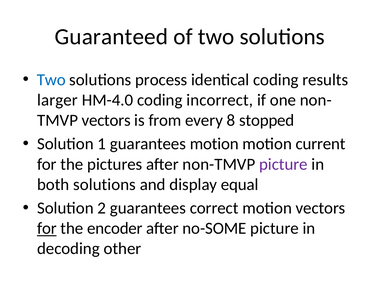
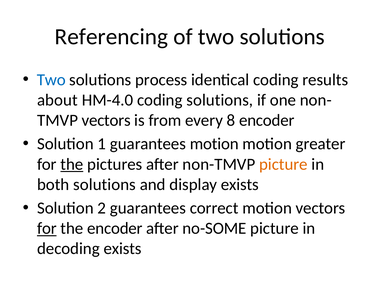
Guaranteed: Guaranteed -> Referencing
larger: larger -> about
coding incorrect: incorrect -> solutions
8 stopped: stopped -> encoder
current: current -> greater
the at (72, 164) underline: none -> present
picture at (283, 164) colour: purple -> orange
display equal: equal -> exists
decoding other: other -> exists
